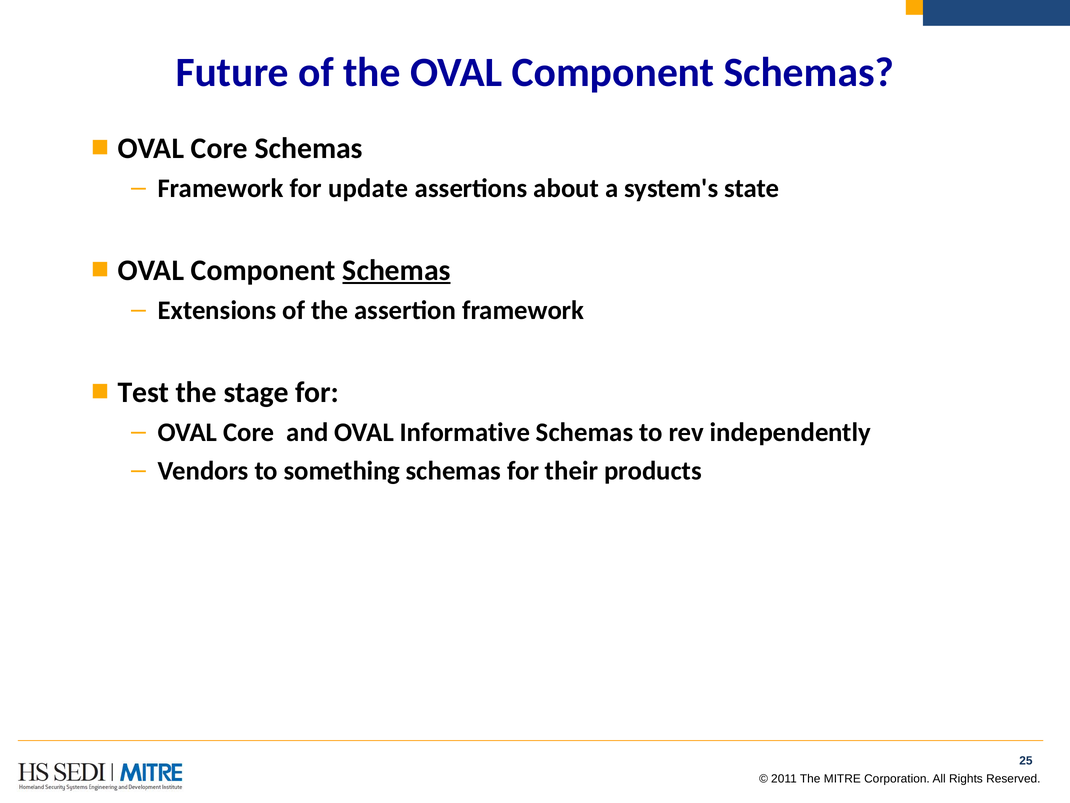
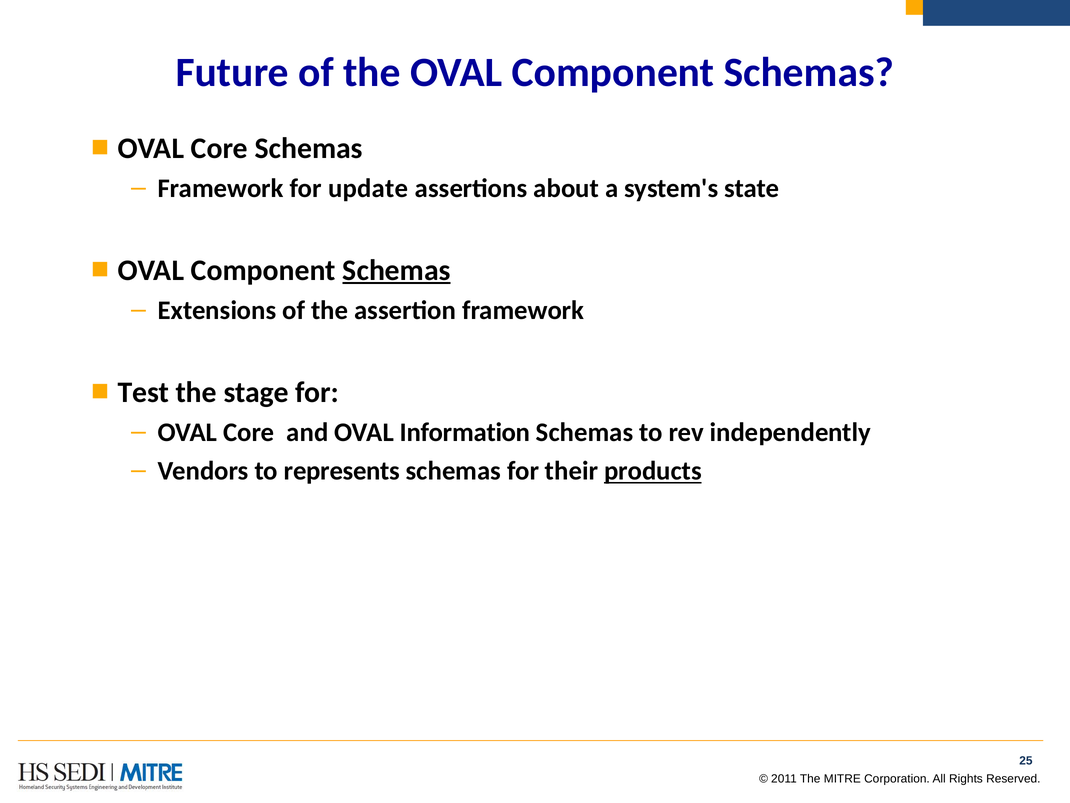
Informative: Informative -> Information
something: something -> represents
products underline: none -> present
